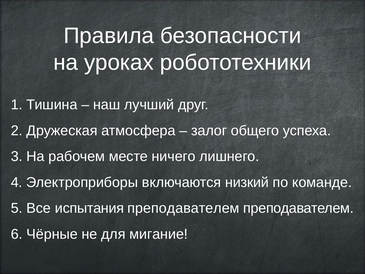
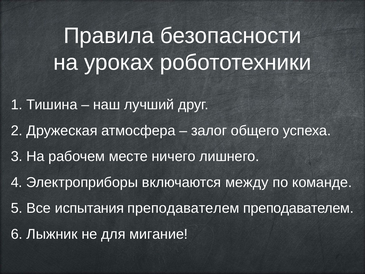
низкий: низкий -> между
Чёрные: Чёрные -> Лыжник
